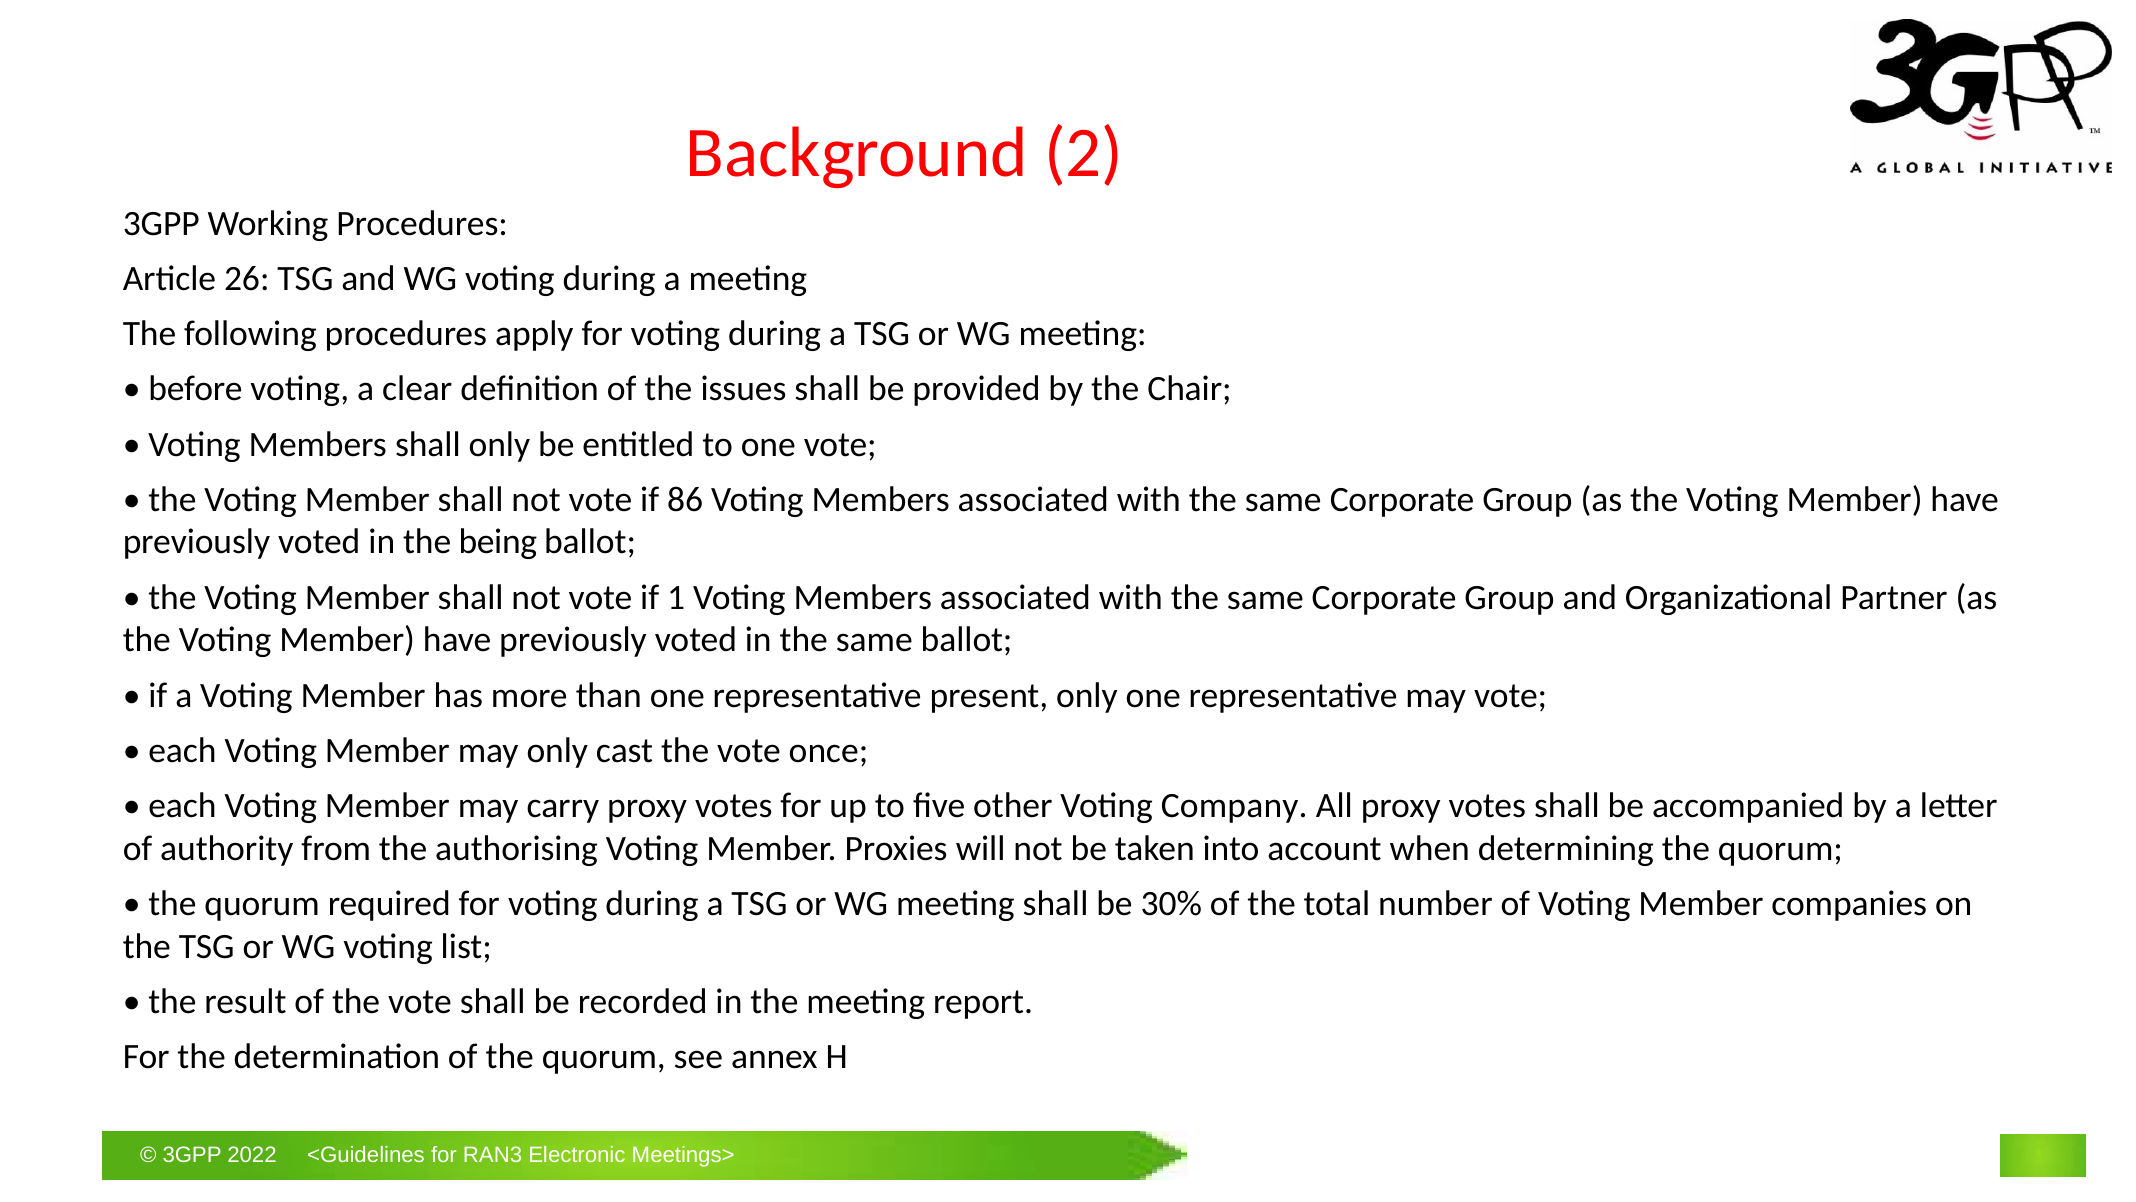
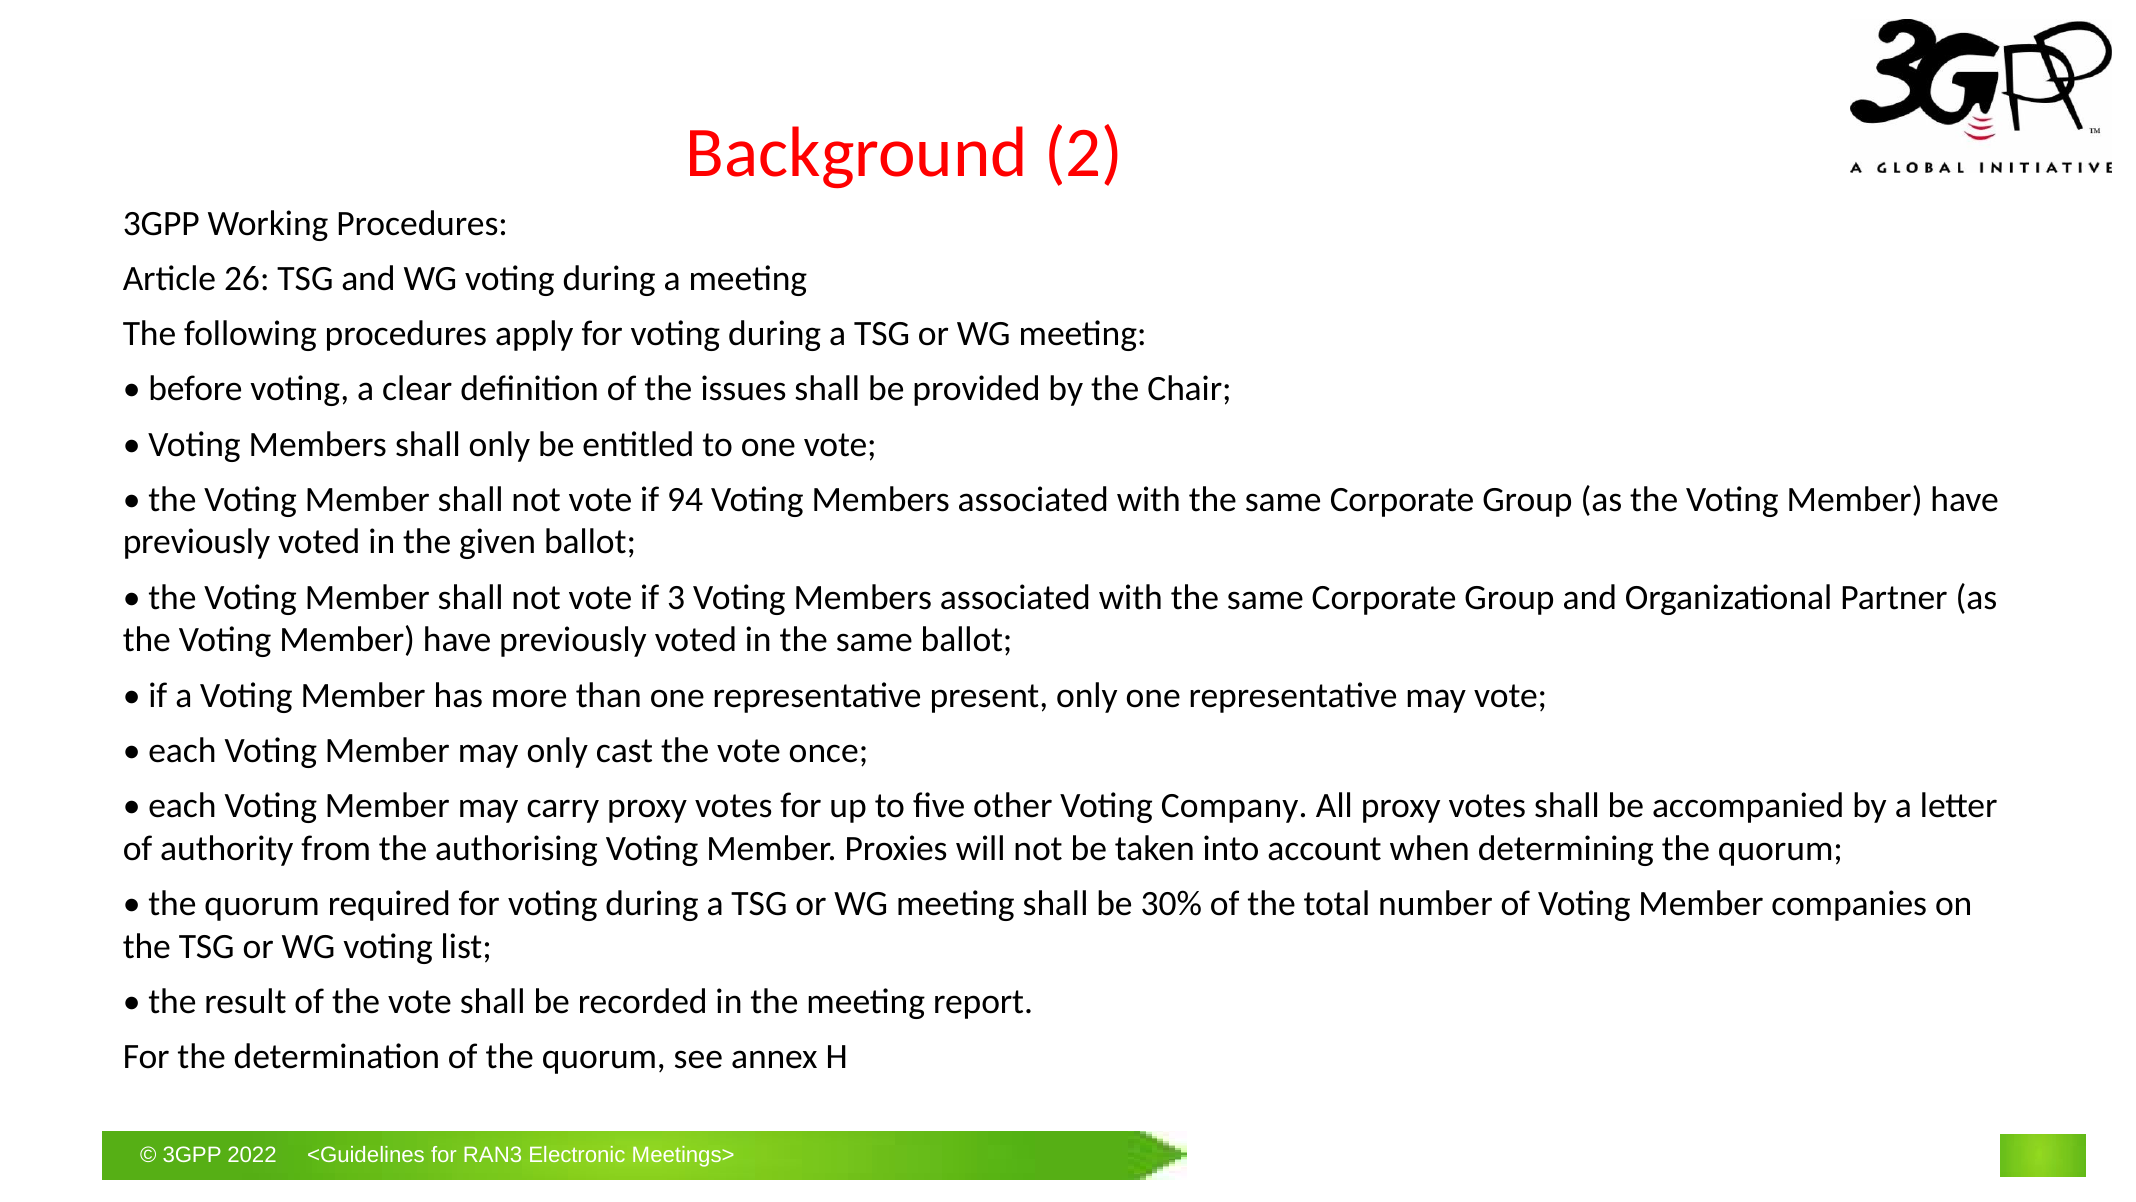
86: 86 -> 94
being: being -> given
if 1: 1 -> 3
